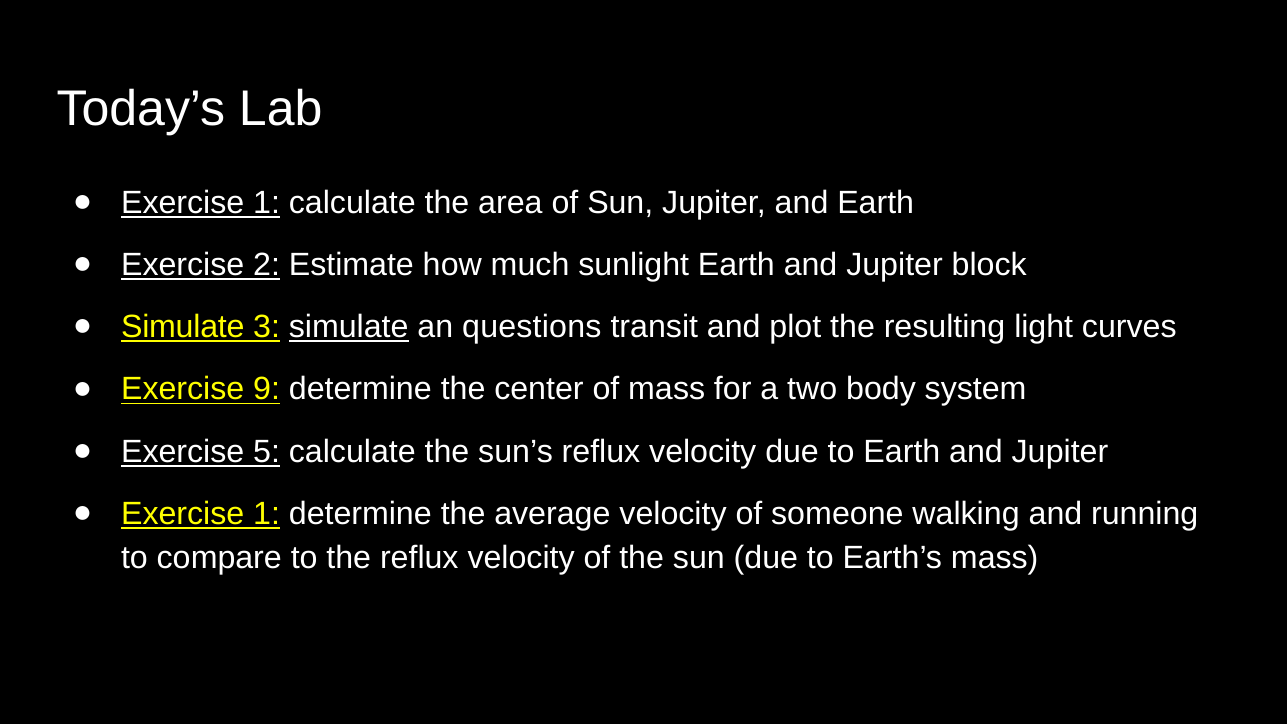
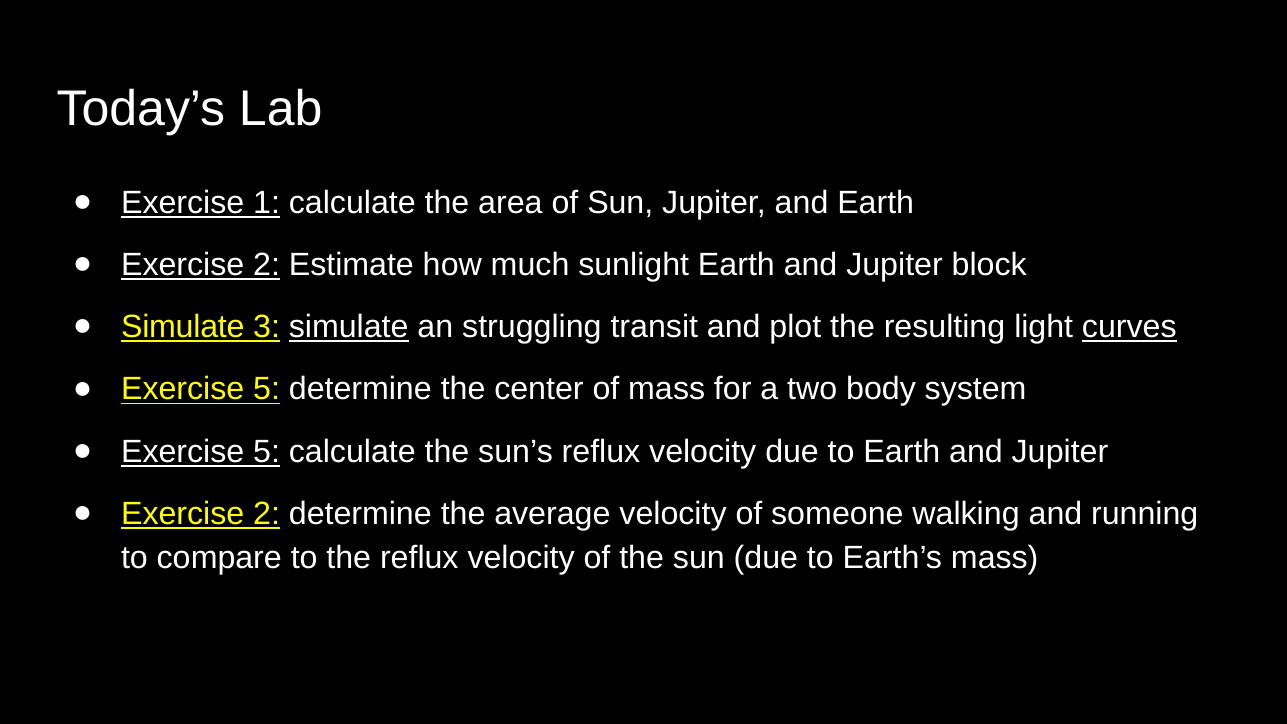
questions: questions -> struggling
curves underline: none -> present
9 at (267, 389): 9 -> 5
1 at (267, 514): 1 -> 2
